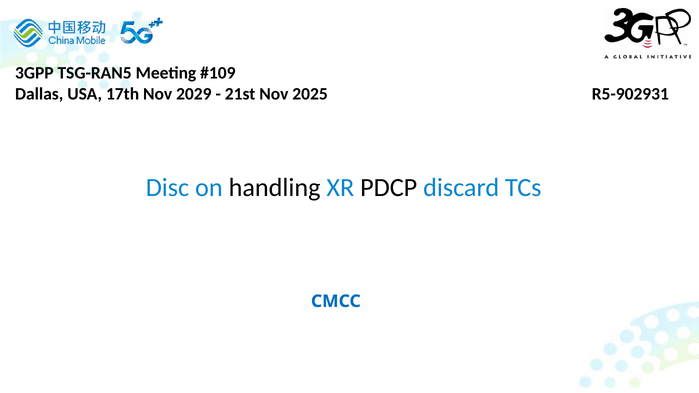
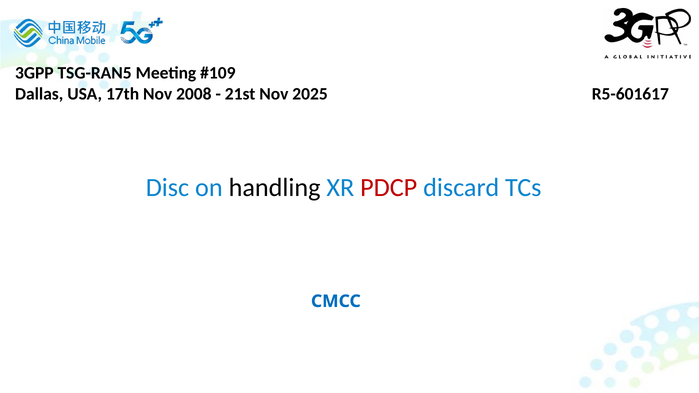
2029: 2029 -> 2008
R5-902931: R5-902931 -> R5-601617
PDCP colour: black -> red
